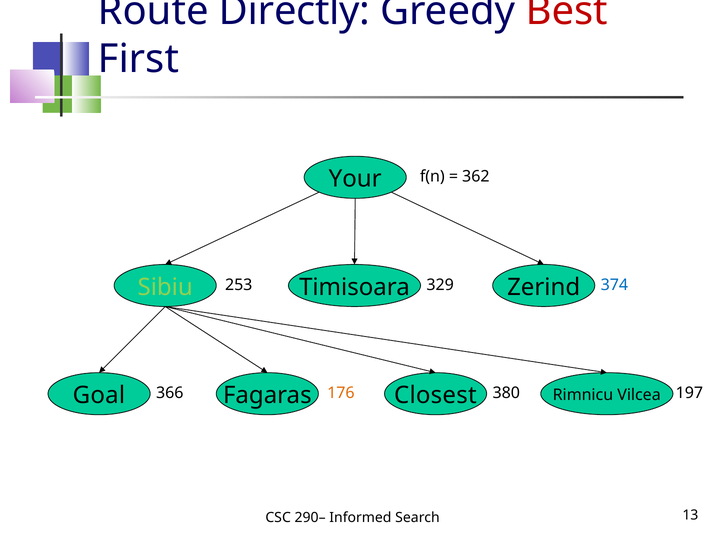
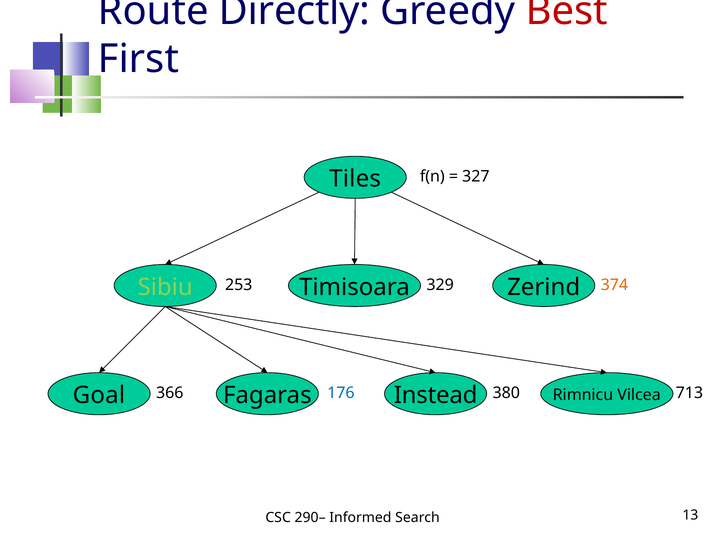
Your: Your -> Tiles
362: 362 -> 327
374 colour: blue -> orange
176 colour: orange -> blue
197: 197 -> 713
Closest: Closest -> Instead
